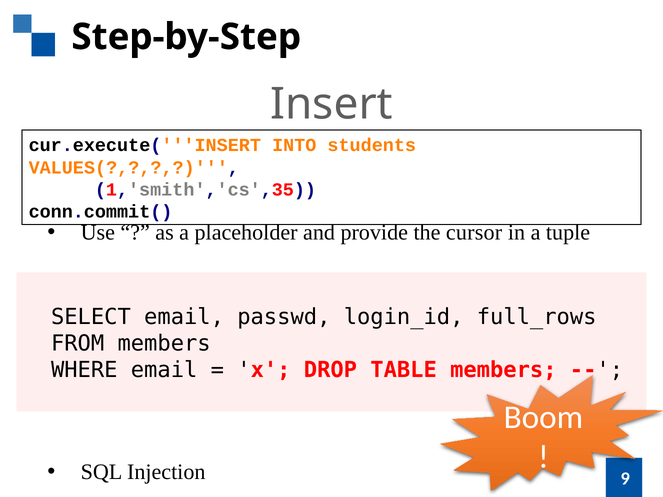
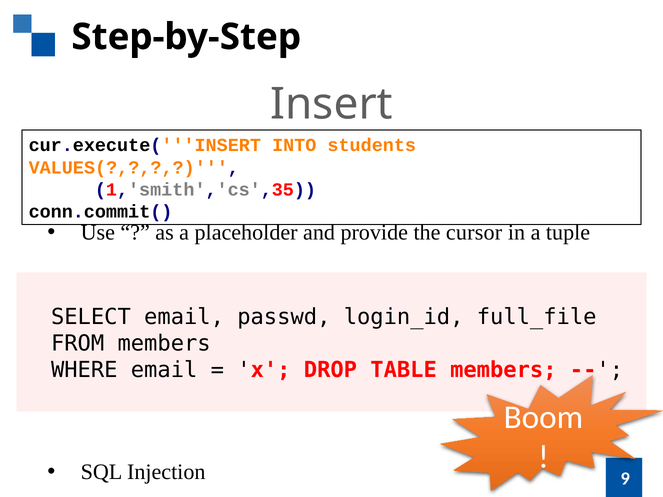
full_rows: full_rows -> full_file
